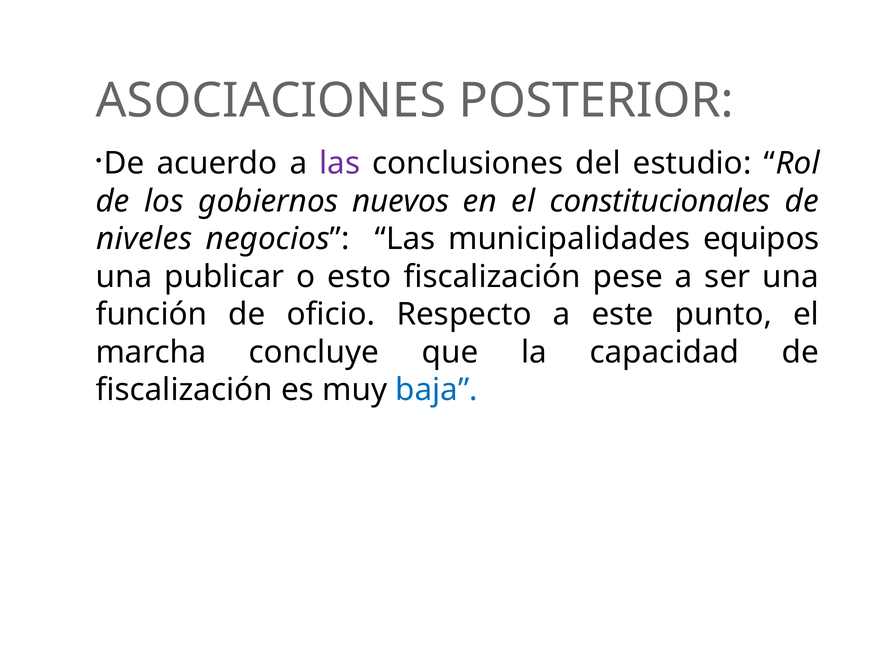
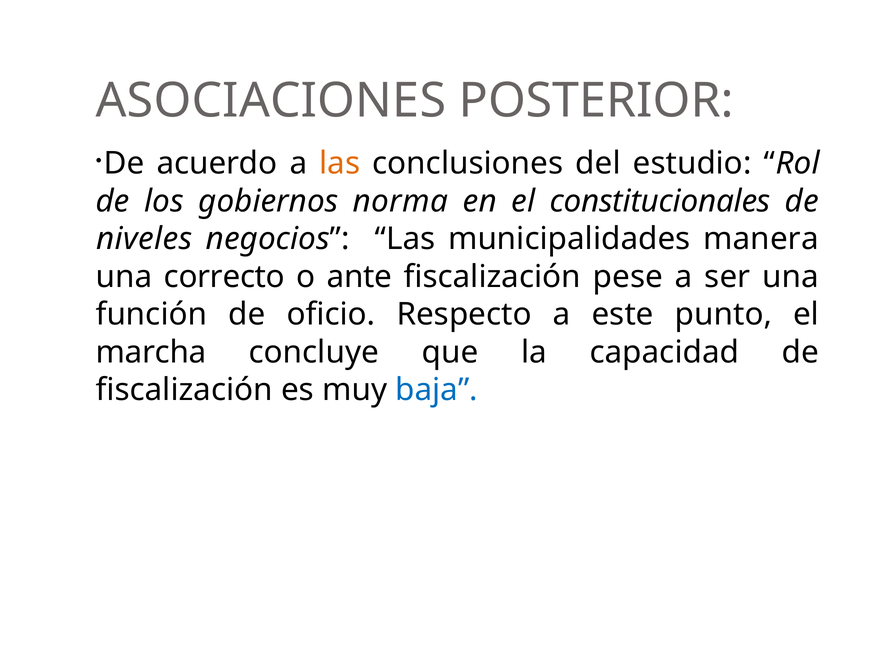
las at (340, 163) colour: purple -> orange
nuevos: nuevos -> norma
equipos: equipos -> manera
publicar: publicar -> correcto
esto: esto -> ante
